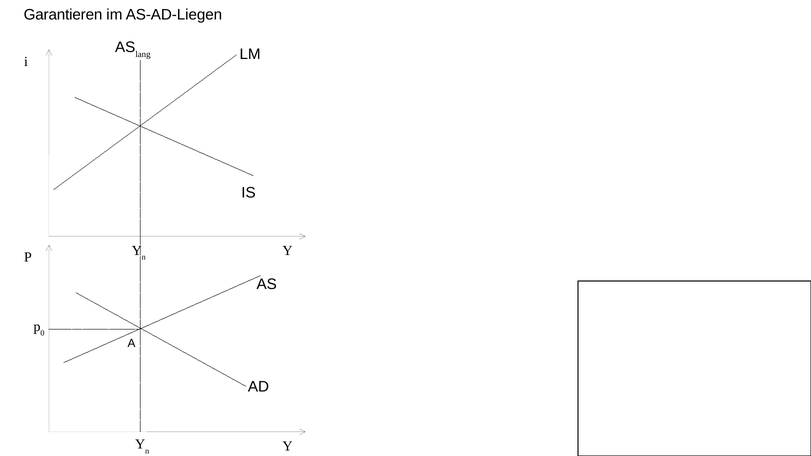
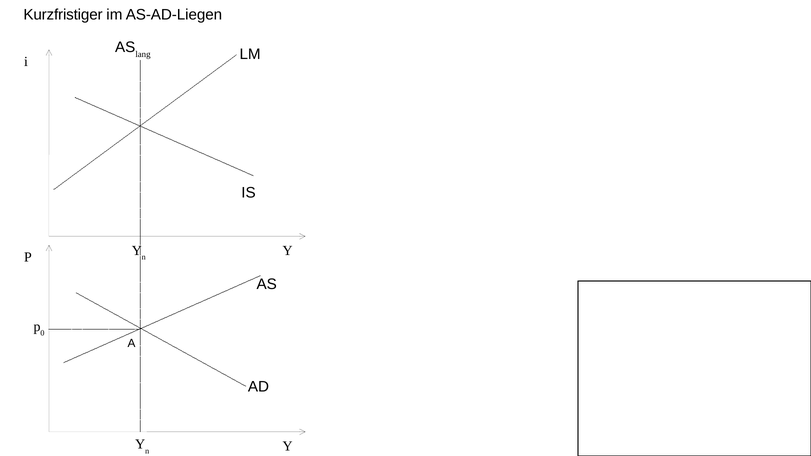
Garantieren: Garantieren -> Kurzfristiger
